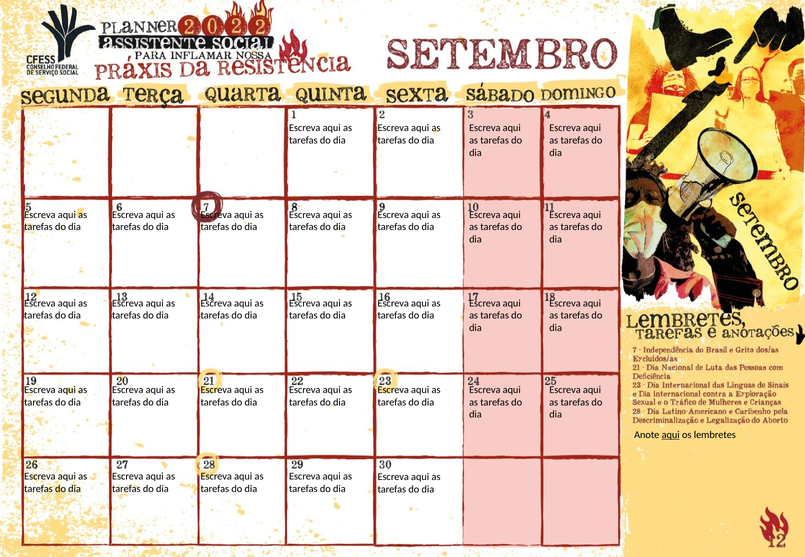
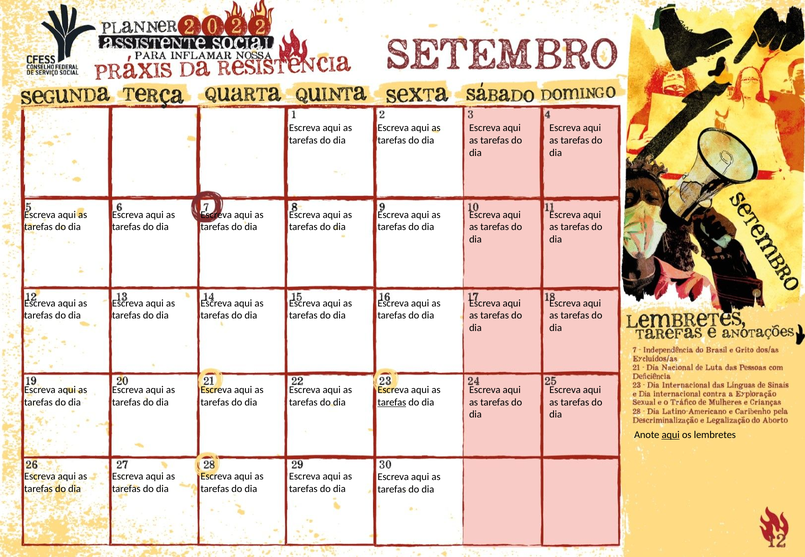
tarefas at (392, 402) underline: none -> present
